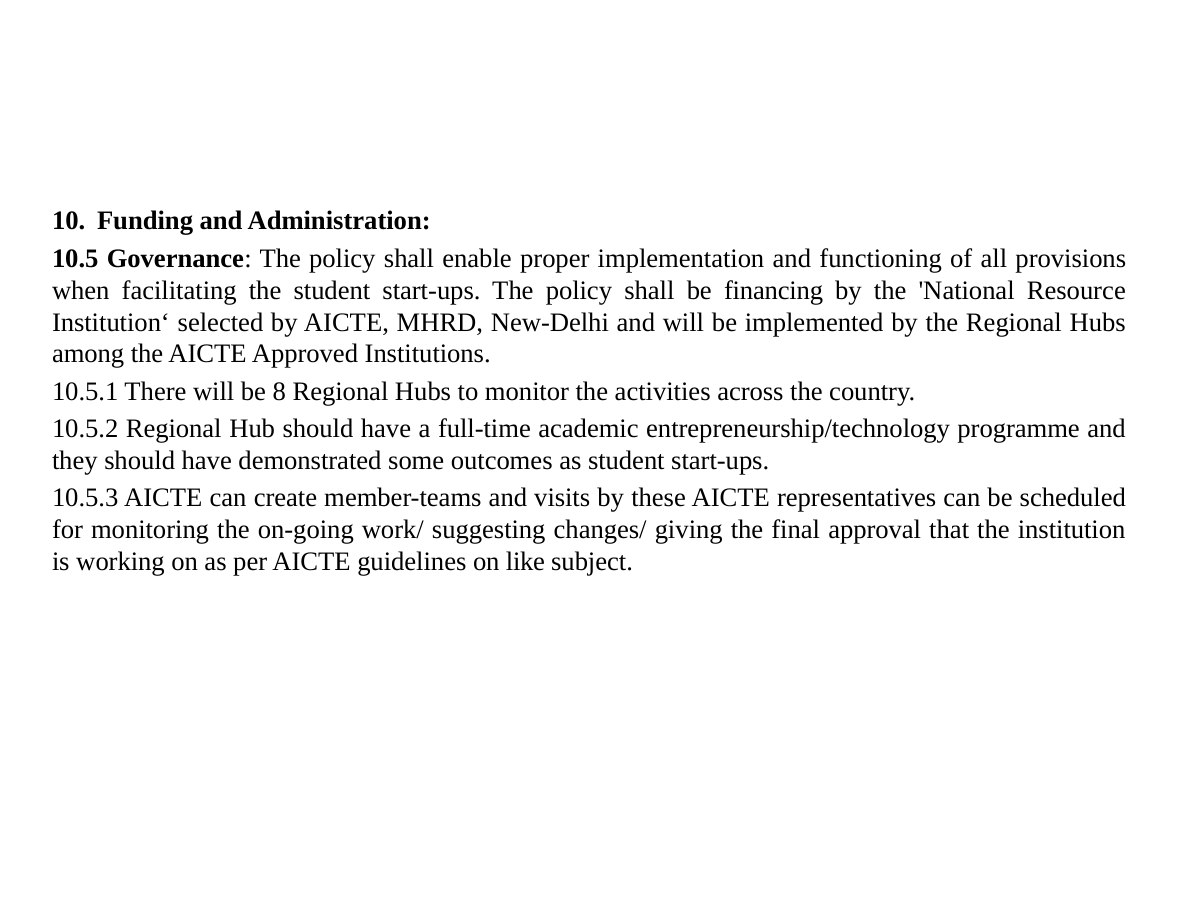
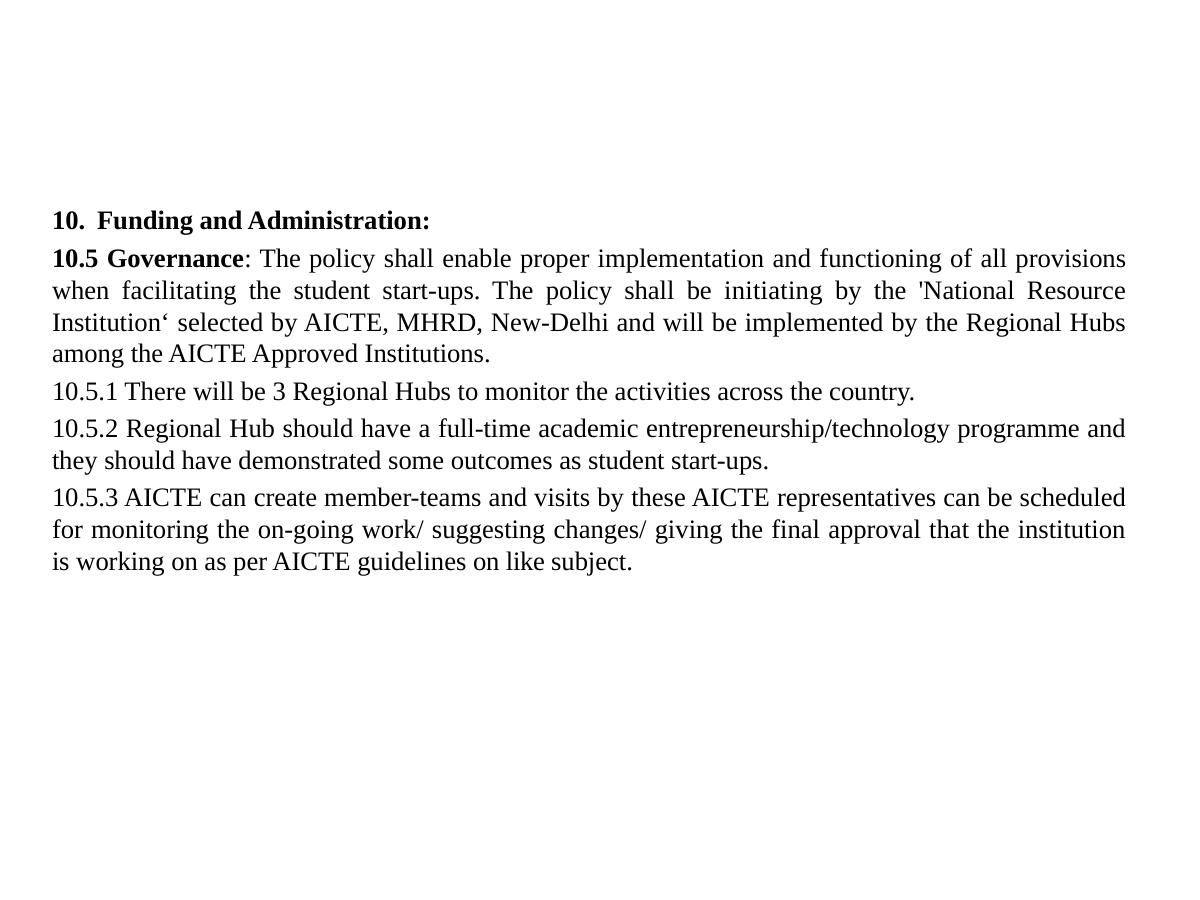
financing: financing -> initiating
8: 8 -> 3
